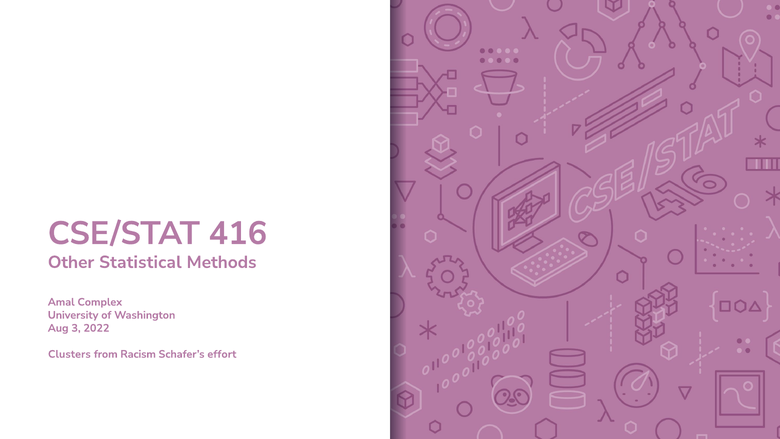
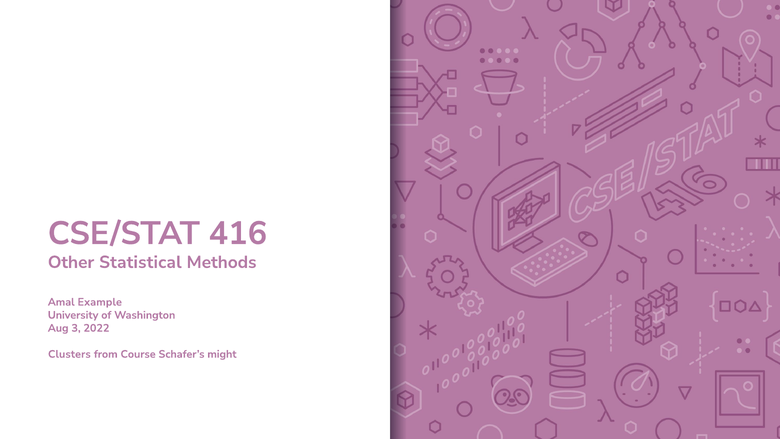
Complex: Complex -> Example
Racism: Racism -> Course
effort: effort -> might
